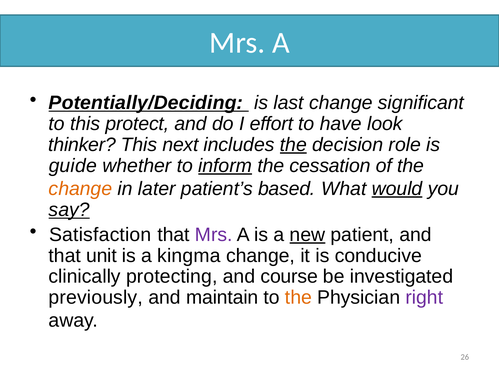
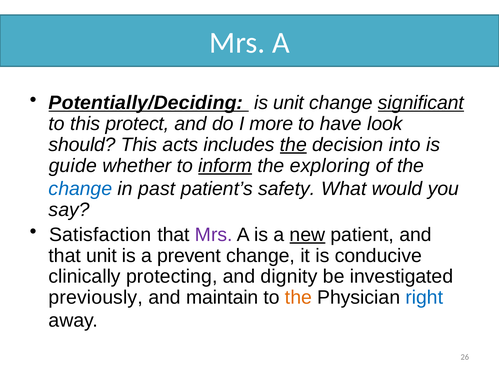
is last: last -> unit
significant underline: none -> present
effort: effort -> more
thinker: thinker -> should
next: next -> acts
role: role -> into
cessation: cessation -> exploring
change at (80, 189) colour: orange -> blue
later: later -> past
based: based -> safety
would underline: present -> none
say underline: present -> none
kingma: kingma -> prevent
course: course -> dignity
right colour: purple -> blue
